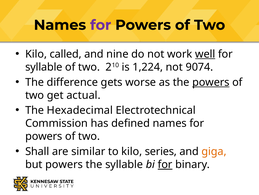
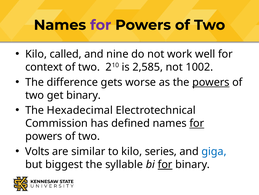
well underline: present -> none
syllable at (44, 67): syllable -> context
1,224: 1,224 -> 2,585
9074: 9074 -> 1002
get actual: actual -> binary
for at (197, 123) underline: none -> present
Shall: Shall -> Volts
giga colour: orange -> blue
but powers: powers -> biggest
